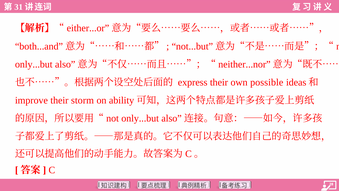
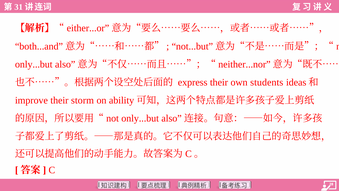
possible: possible -> students
